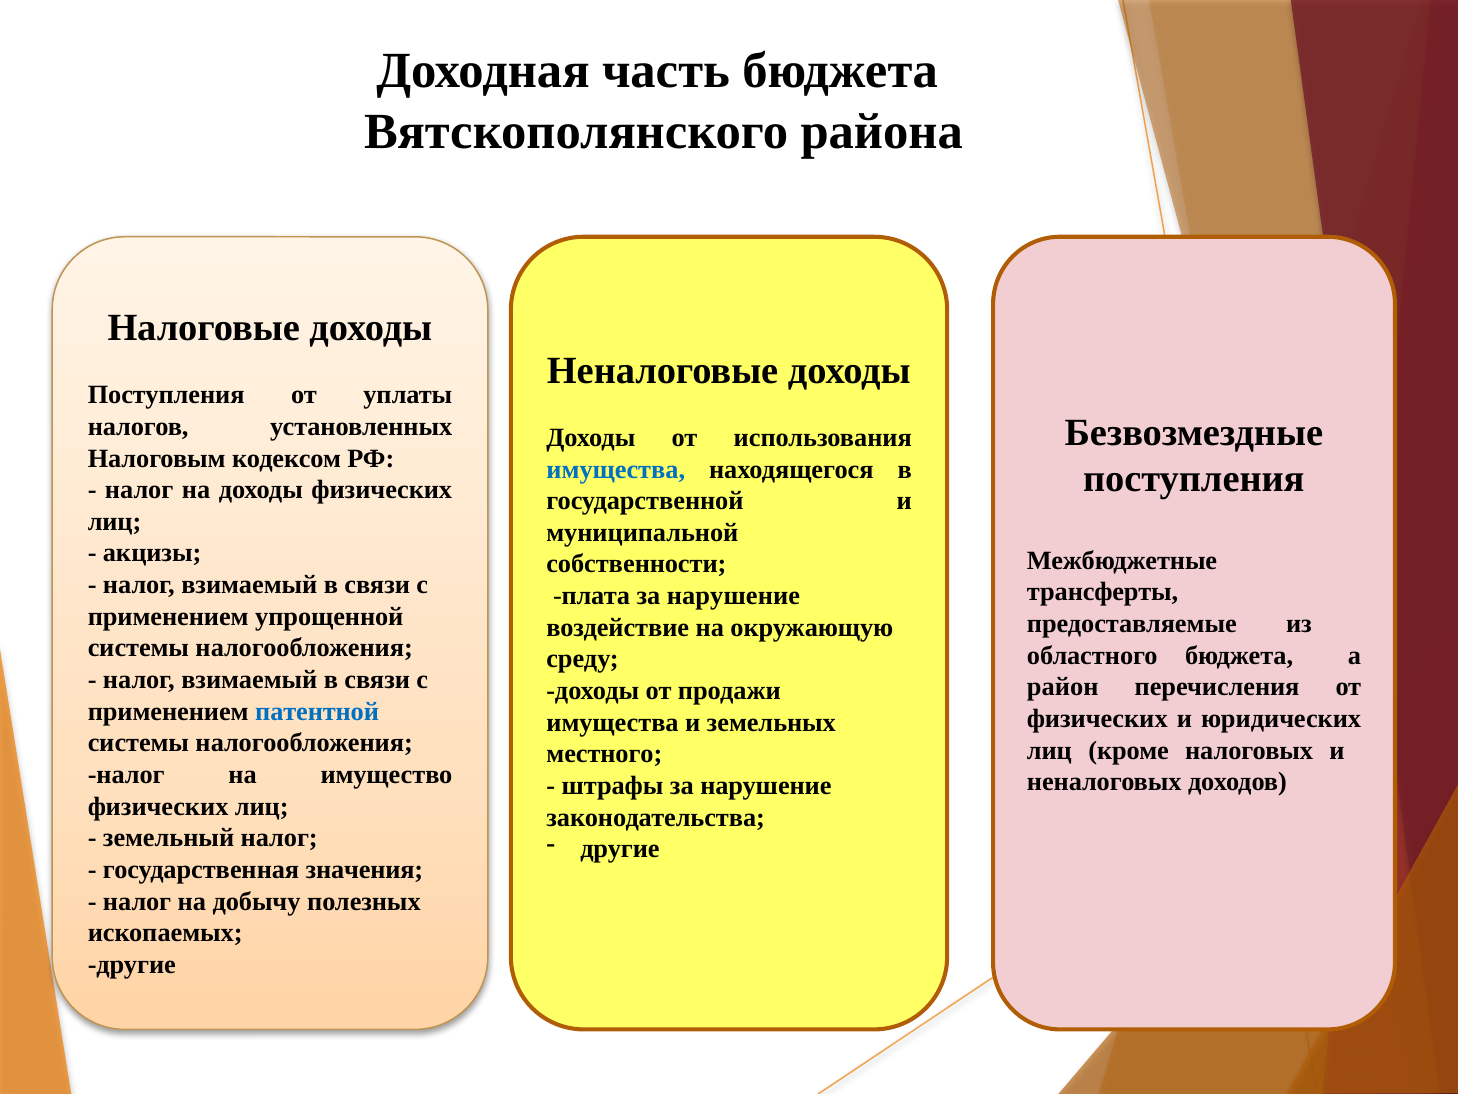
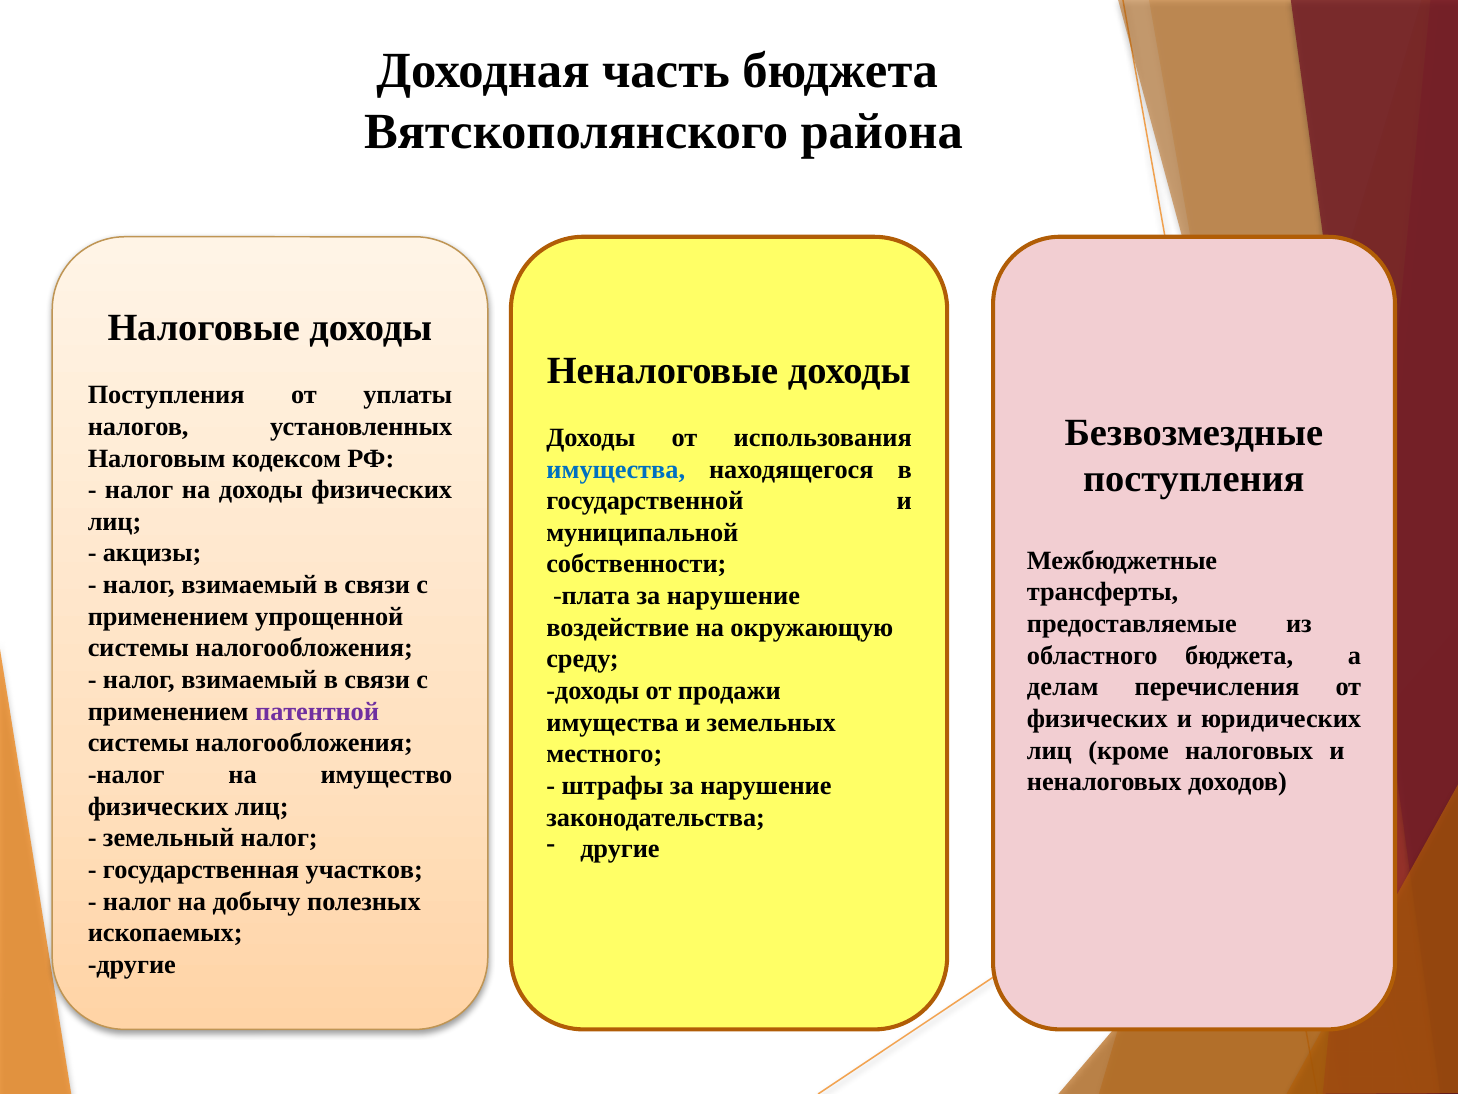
район: район -> делам
патентной colour: blue -> purple
значения: значения -> участков
